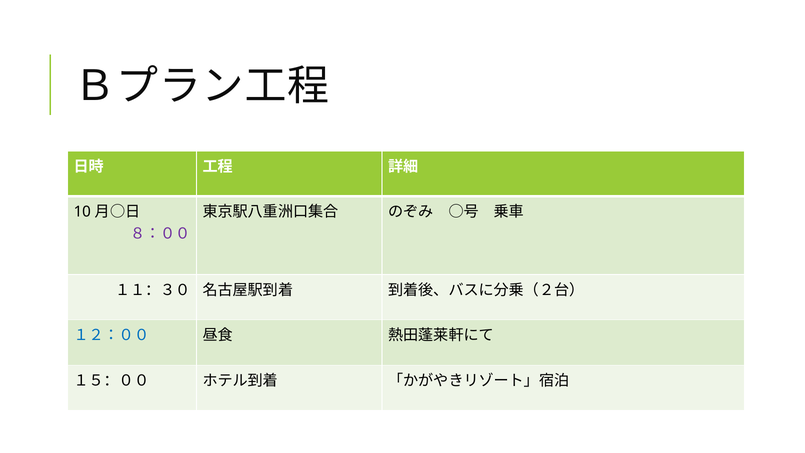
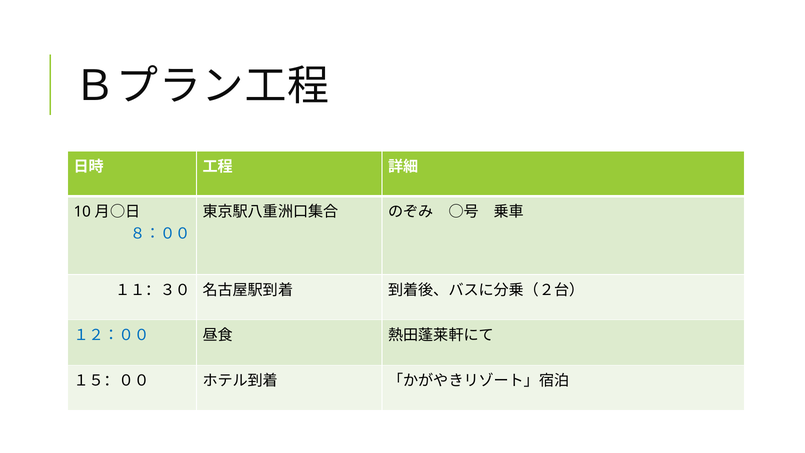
８：００ colour: purple -> blue
